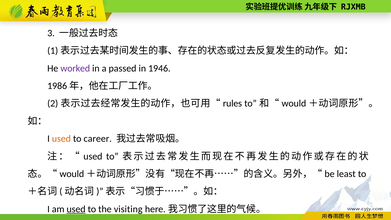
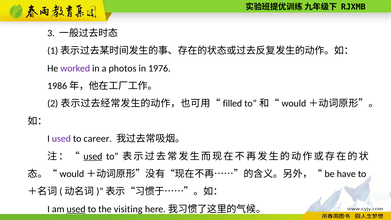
passed: passed -> photos
1946: 1946 -> 1976
rules: rules -> filled
used at (61, 139) colour: orange -> purple
used at (93, 156) underline: none -> present
least: least -> have
